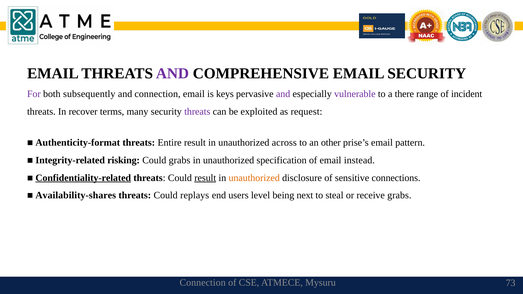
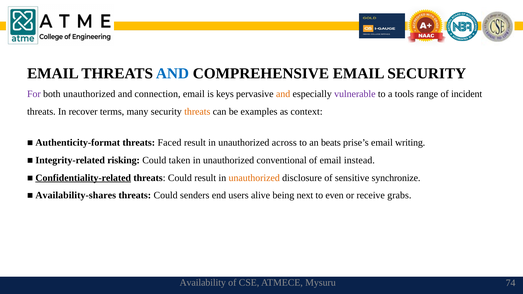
AND at (172, 73) colour: purple -> blue
both subsequently: subsequently -> unauthorized
and at (283, 94) colour: purple -> orange
there: there -> tools
threats at (197, 112) colour: purple -> orange
exploited: exploited -> examples
request: request -> context
Entire: Entire -> Faced
other: other -> beats
pattern: pattern -> writing
Could grabs: grabs -> taken
specification: specification -> conventional
result at (205, 178) underline: present -> none
connections: connections -> synchronize
replays: replays -> senders
level: level -> alive
steal: steal -> even
Connection at (203, 283): Connection -> Availability
73: 73 -> 74
